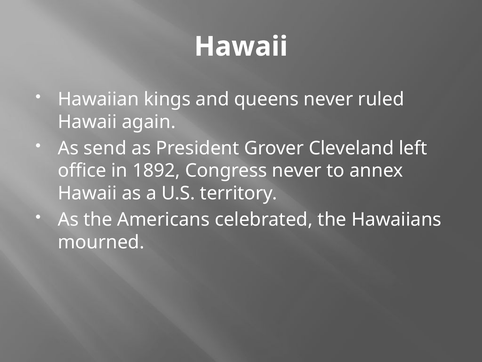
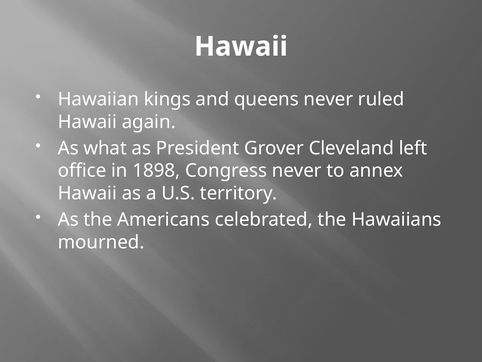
send: send -> what
1892: 1892 -> 1898
